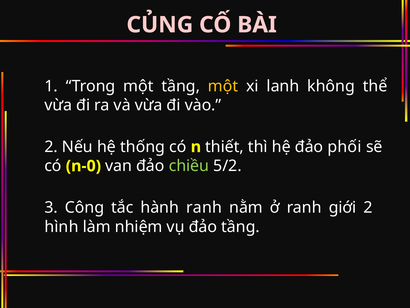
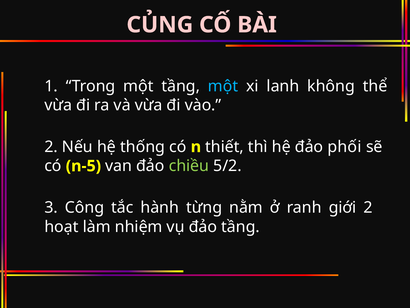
một at (223, 86) colour: yellow -> light blue
n-0: n-0 -> n-5
hành ranh: ranh -> từng
hình: hình -> hoạt
